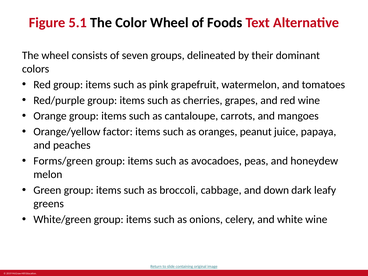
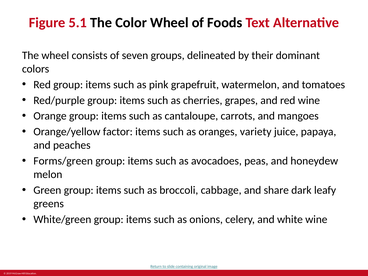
peanut: peanut -> variety
down: down -> share
